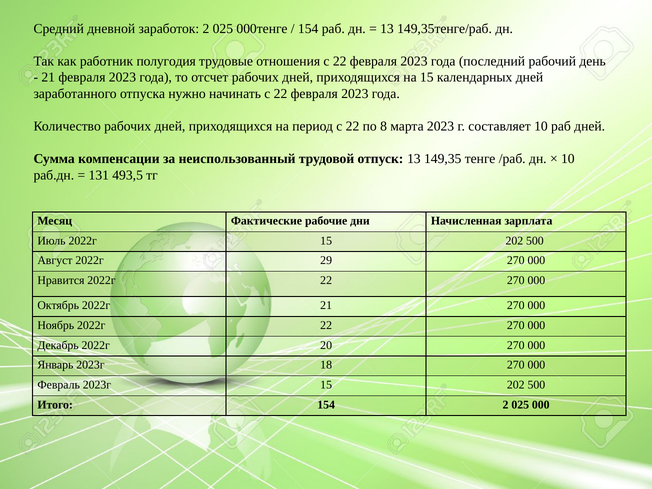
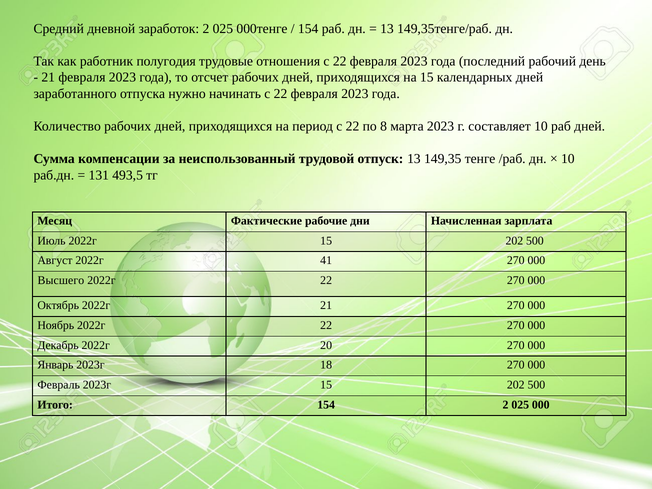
29: 29 -> 41
Нравится: Нравится -> Высшего
